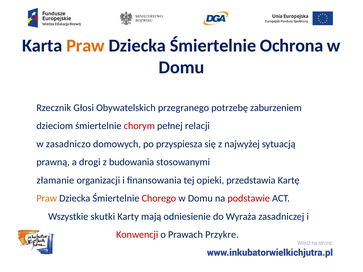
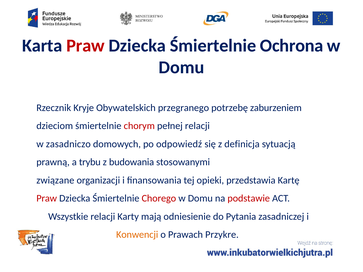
Praw at (86, 46) colour: orange -> red
Głosi: Głosi -> Kryje
przyspiesza: przyspiesza -> odpowiedź
najwyżej: najwyżej -> definicja
drogi: drogi -> trybu
złamanie: złamanie -> związane
Praw at (47, 199) colour: orange -> red
Wszystkie skutki: skutki -> relacji
Wyraża: Wyraża -> Pytania
Konwencji colour: red -> orange
